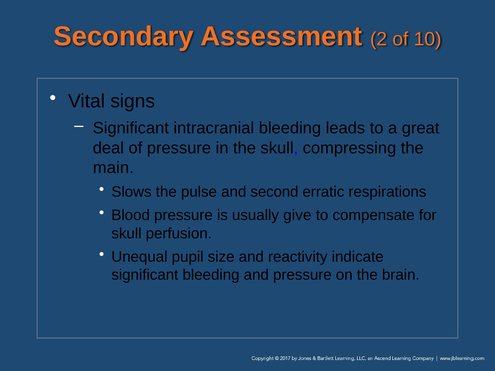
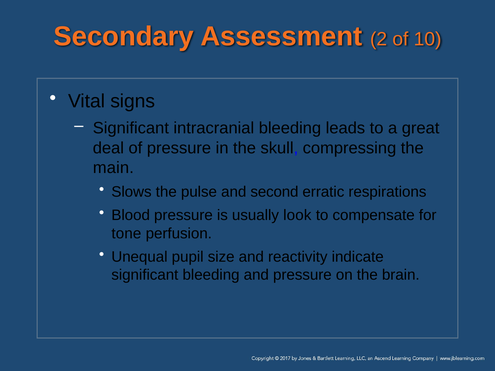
give: give -> look
skull at (126, 234): skull -> tone
